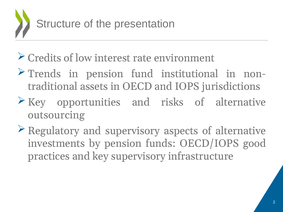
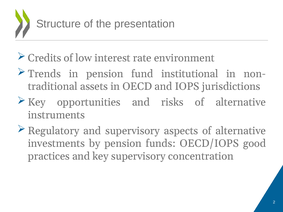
outsourcing: outsourcing -> instruments
infrastructure: infrastructure -> concentration
